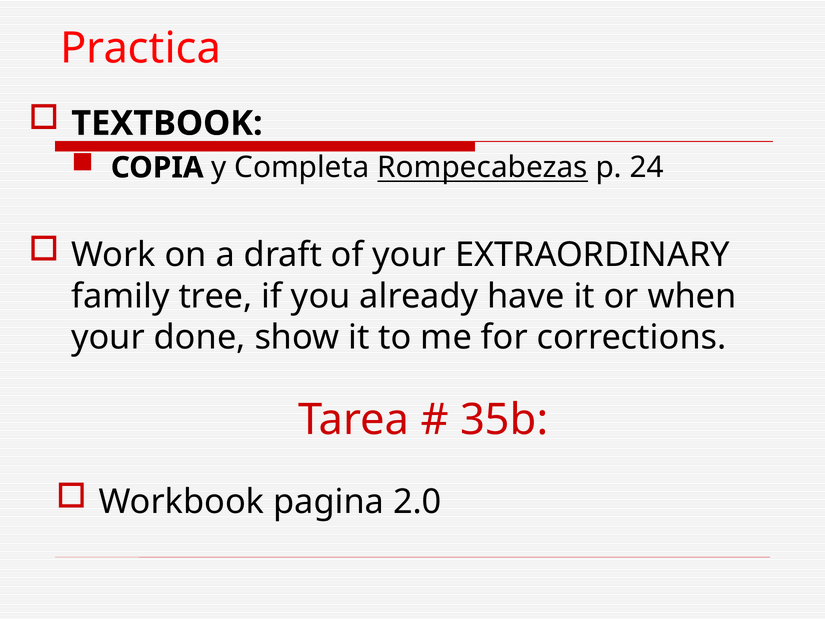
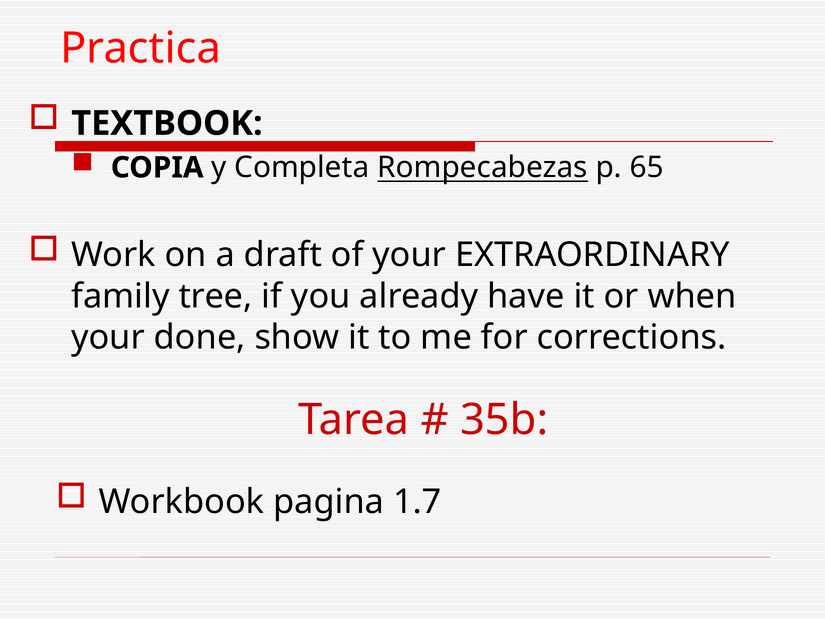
24: 24 -> 65
2.0: 2.0 -> 1.7
